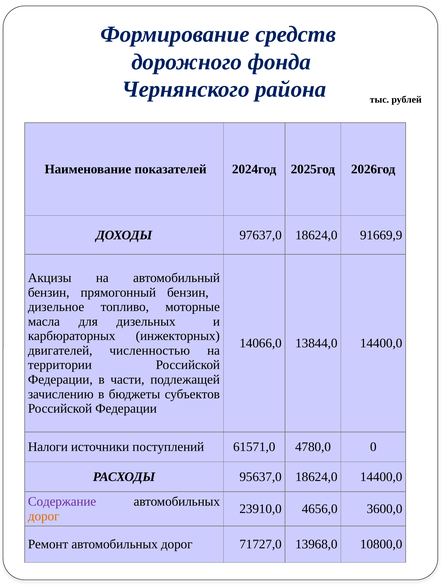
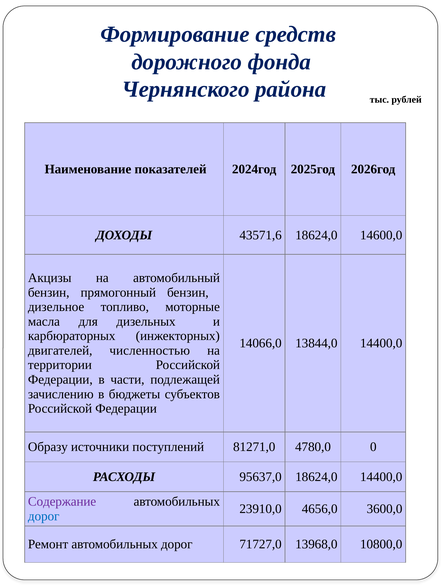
97637,0: 97637,0 -> 43571,6
91669,9: 91669,9 -> 14600,0
Налоги: Налоги -> Образу
61571,0: 61571,0 -> 81271,0
дорог at (44, 516) colour: orange -> blue
